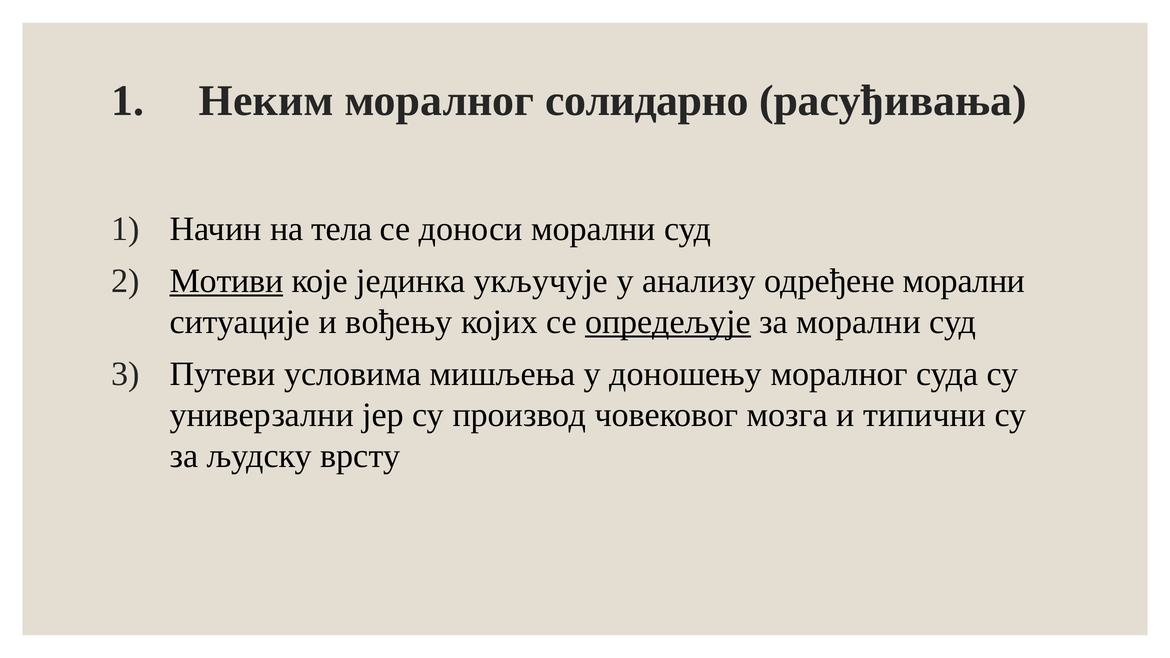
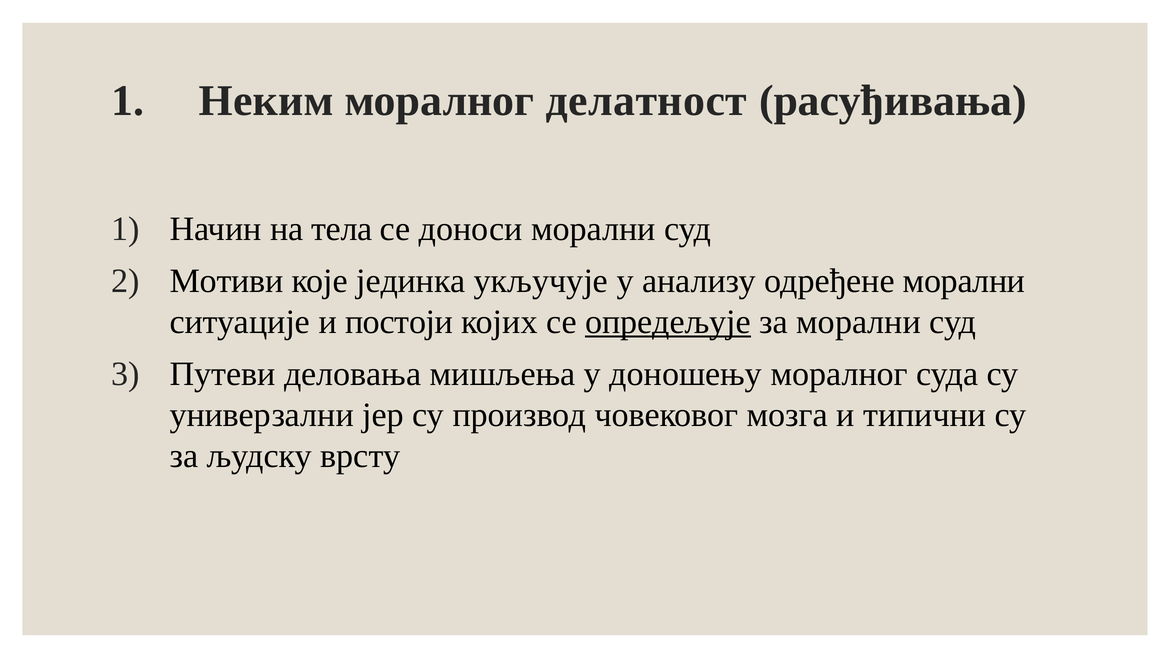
солидарно: солидарно -> делaтнoст
Мотиви underline: present -> none
вођењу: вођењу -> постоји
условима: условима -> деловања
